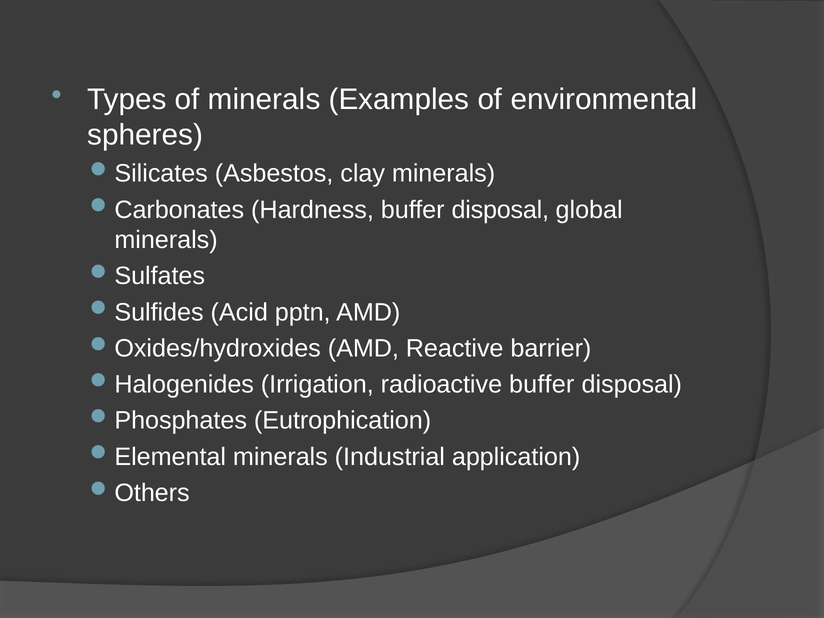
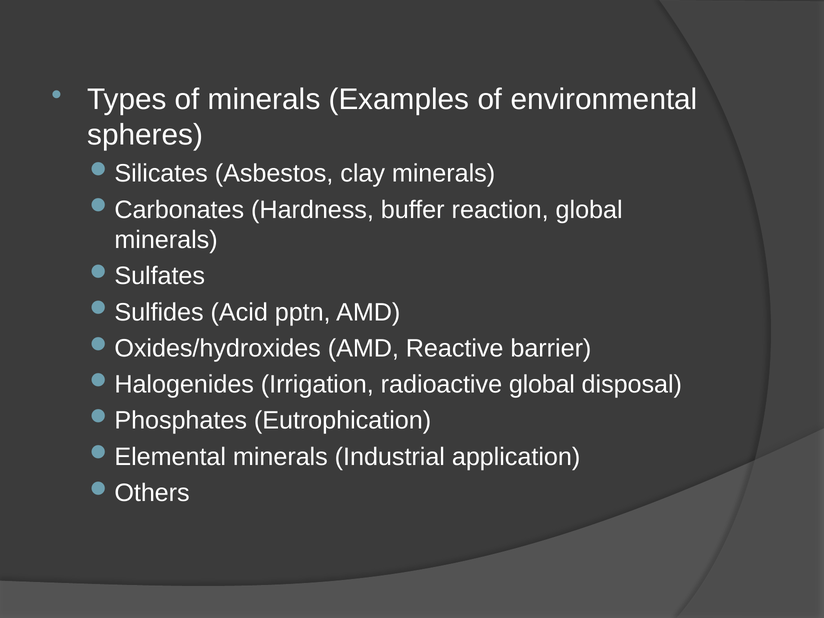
Hardness buffer disposal: disposal -> reaction
radioactive buffer: buffer -> global
